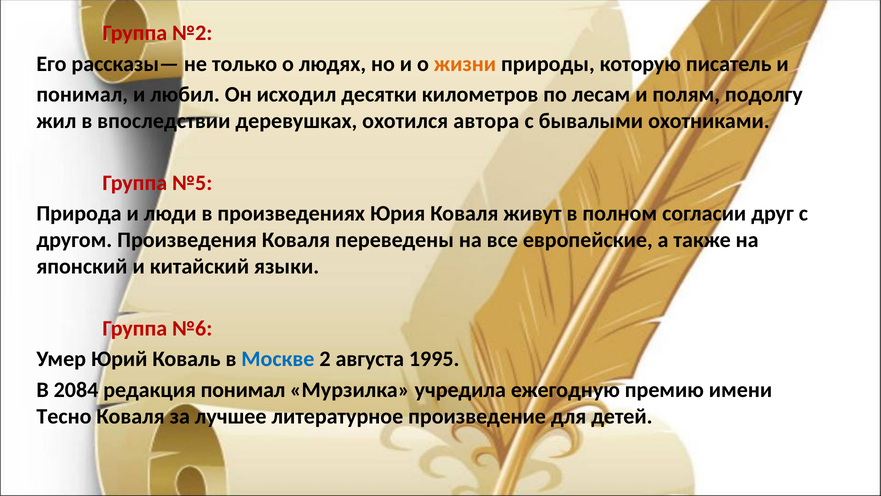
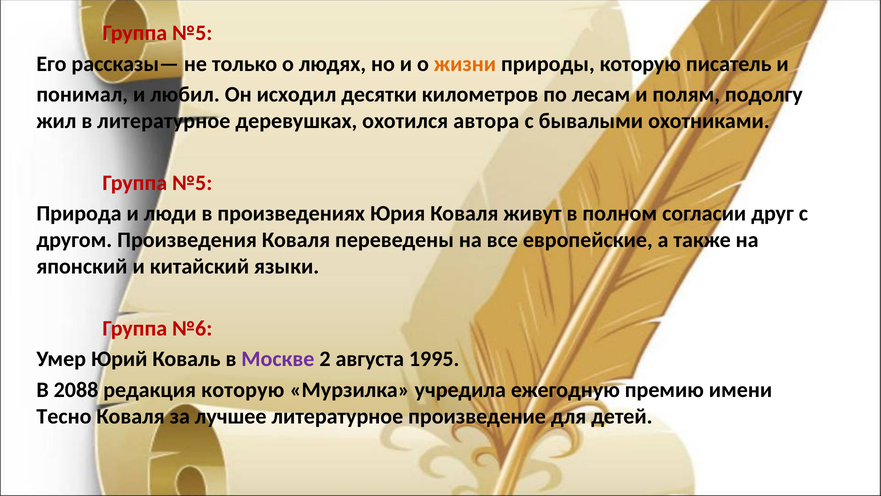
№2 at (192, 33): №2 -> №5
в впоследствии: впоследствии -> литературное
Москве colour: blue -> purple
2084: 2084 -> 2088
редакция понимал: понимал -> которую
